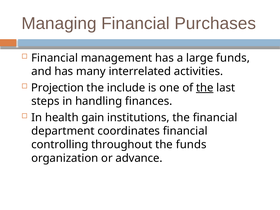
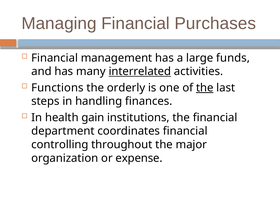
interrelated underline: none -> present
Projection: Projection -> Functions
include: include -> orderly
the funds: funds -> major
advance: advance -> expense
